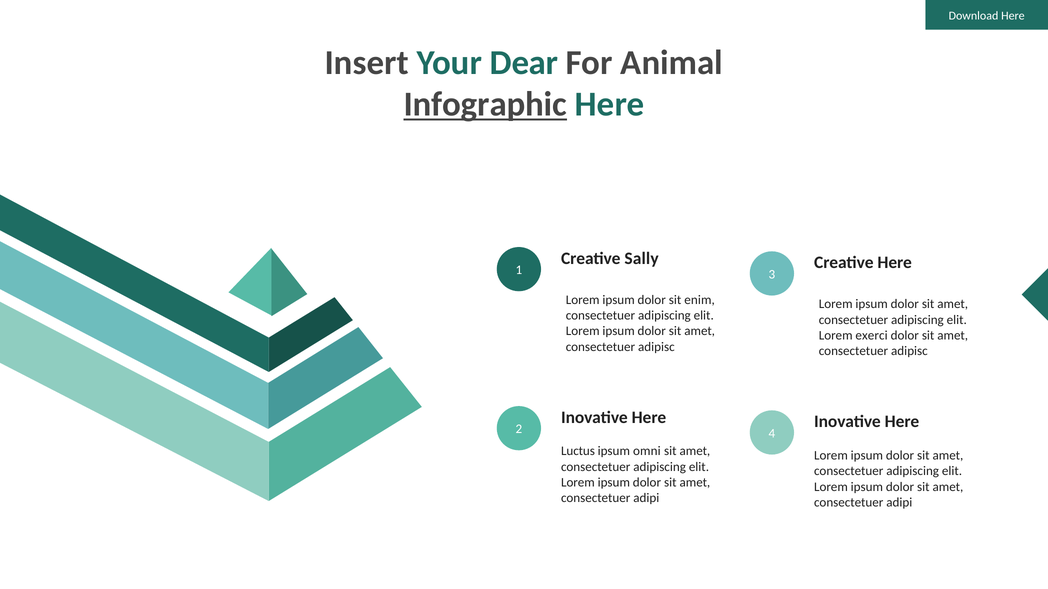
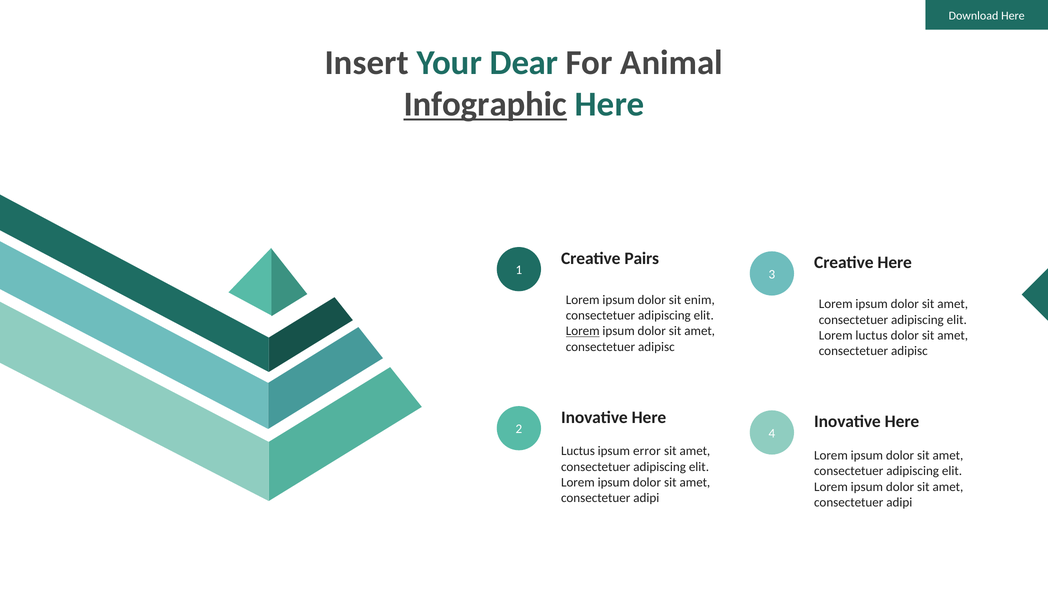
Sally: Sally -> Pairs
Lorem at (583, 331) underline: none -> present
Lorem exerci: exerci -> luctus
omni: omni -> error
